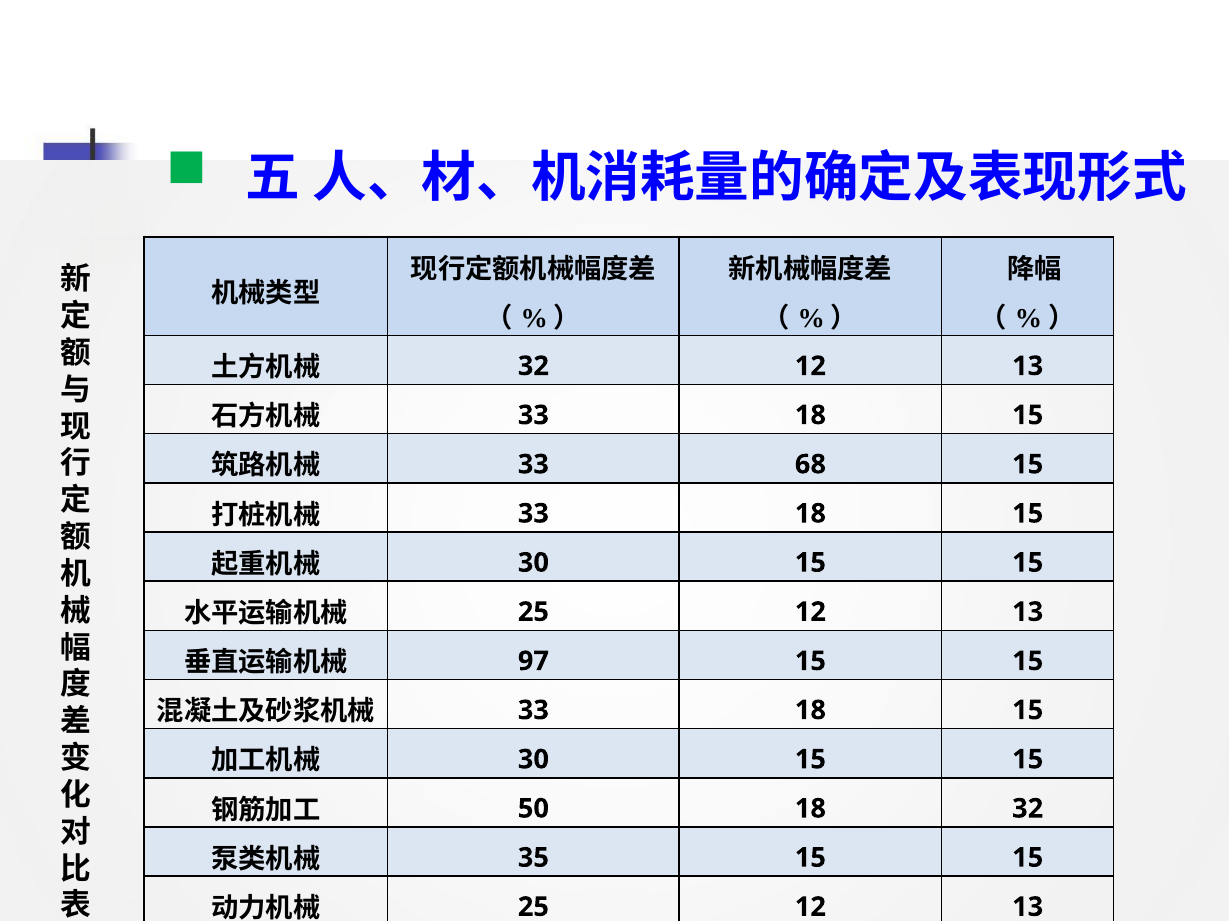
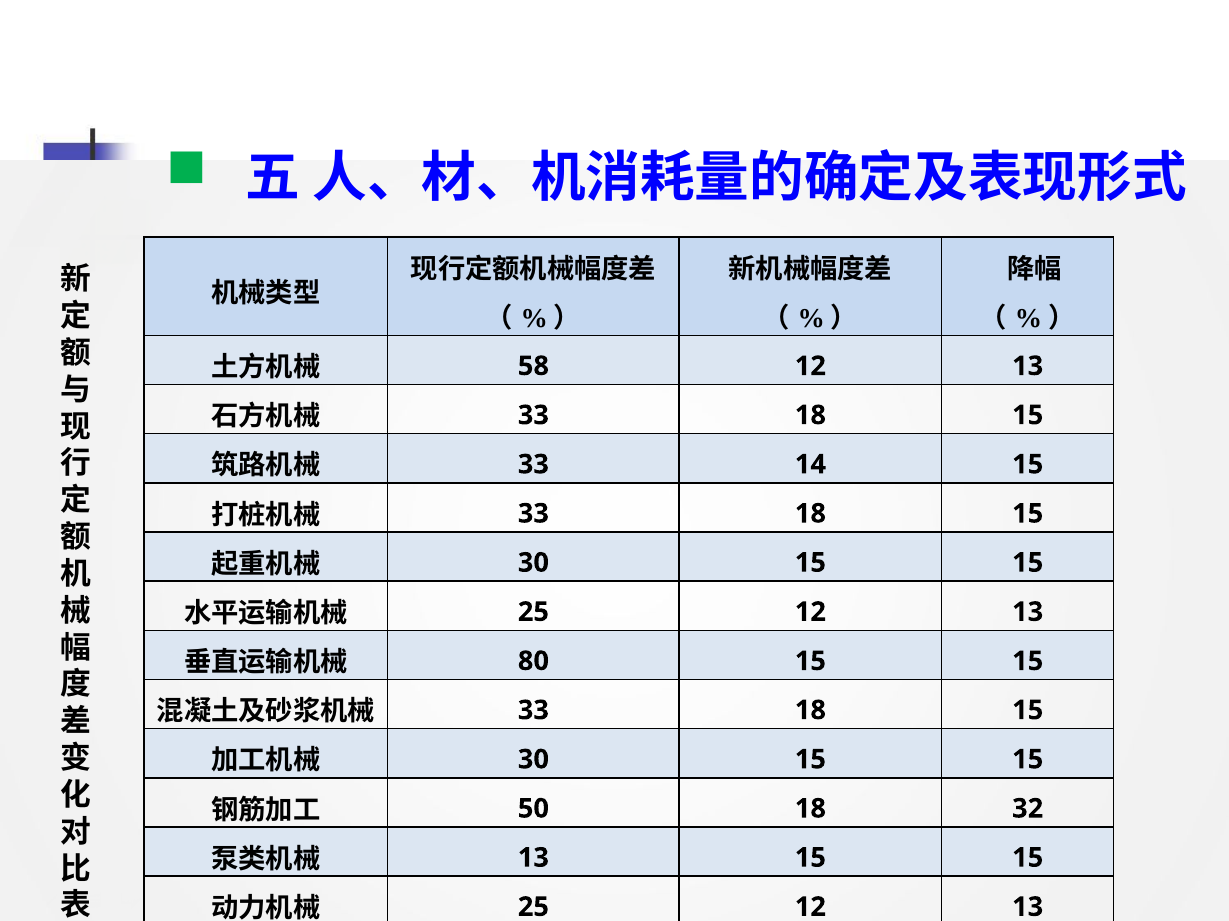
32 at (533, 366): 32 -> 58
68: 68 -> 14
97: 97 -> 80
35 at (533, 858): 35 -> 13
